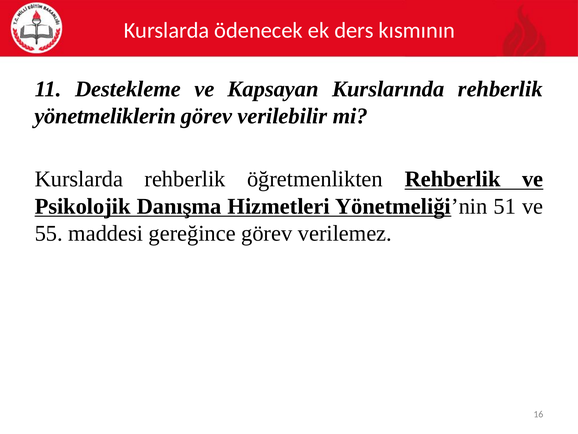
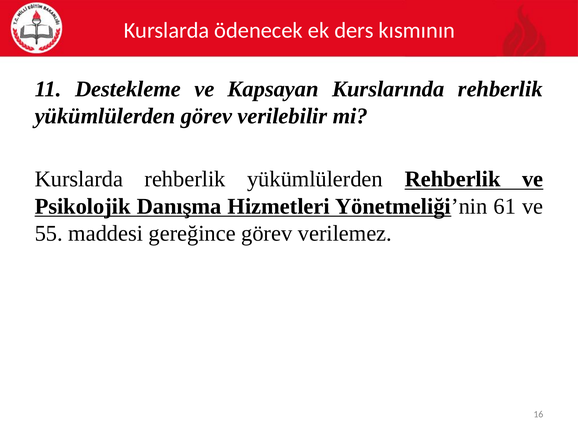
yönetmeliklerin at (105, 116): yönetmeliklerin -> yükümlülerden
Kurslarda rehberlik öğretmenlikten: öğretmenlikten -> yükümlülerden
51: 51 -> 61
